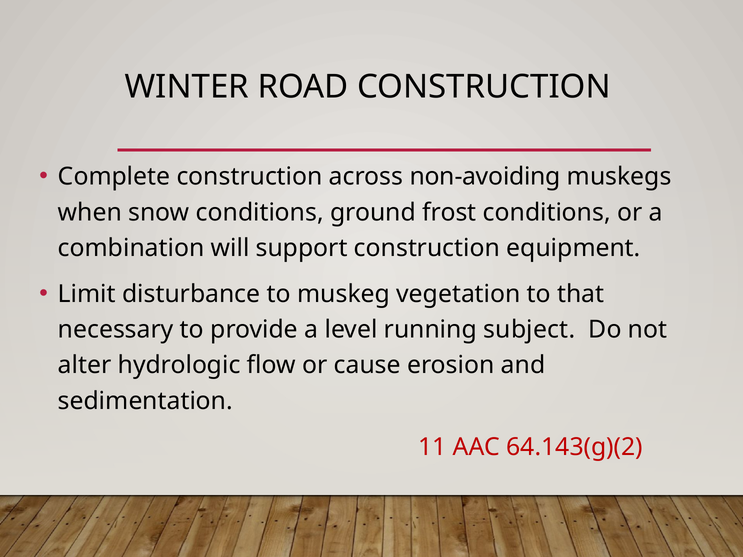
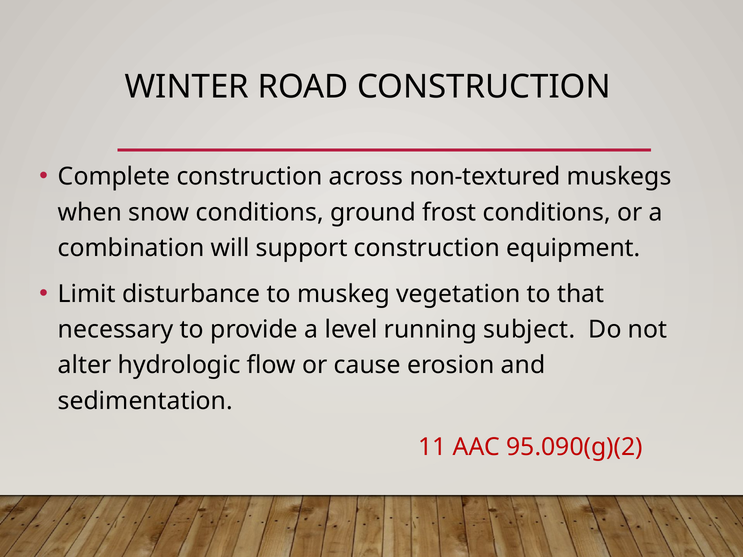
non-avoiding: non-avoiding -> non-textured
64.143(g)(2: 64.143(g)(2 -> 95.090(g)(2
